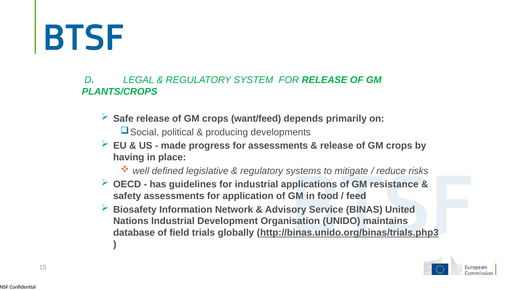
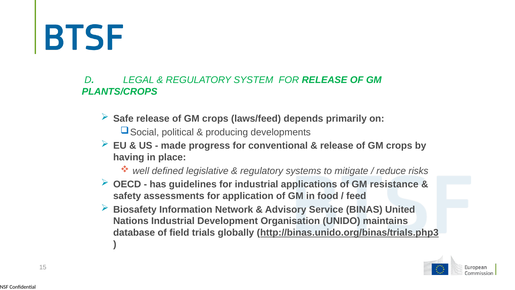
want/feed: want/feed -> laws/feed
for assessments: assessments -> conventional
